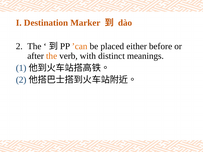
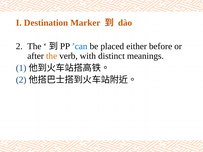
’can colour: orange -> blue
